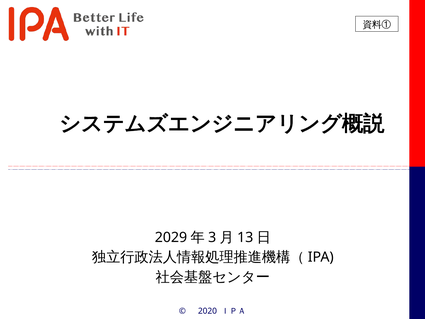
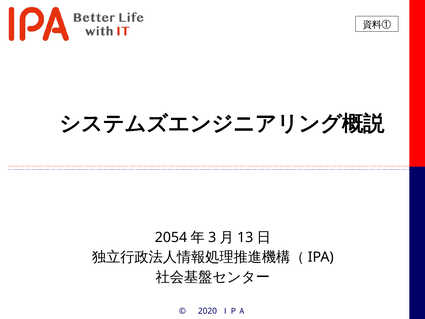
2029: 2029 -> 2054
